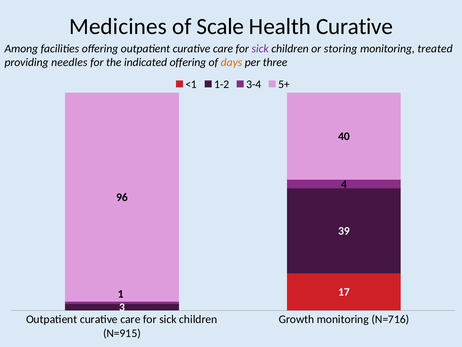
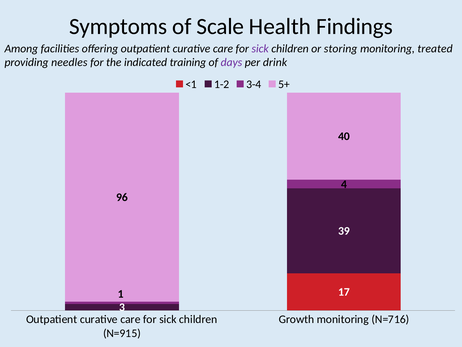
Medicines: Medicines -> Symptoms
Health Curative: Curative -> Findings
indicated offering: offering -> training
days colour: orange -> purple
three: three -> drink
